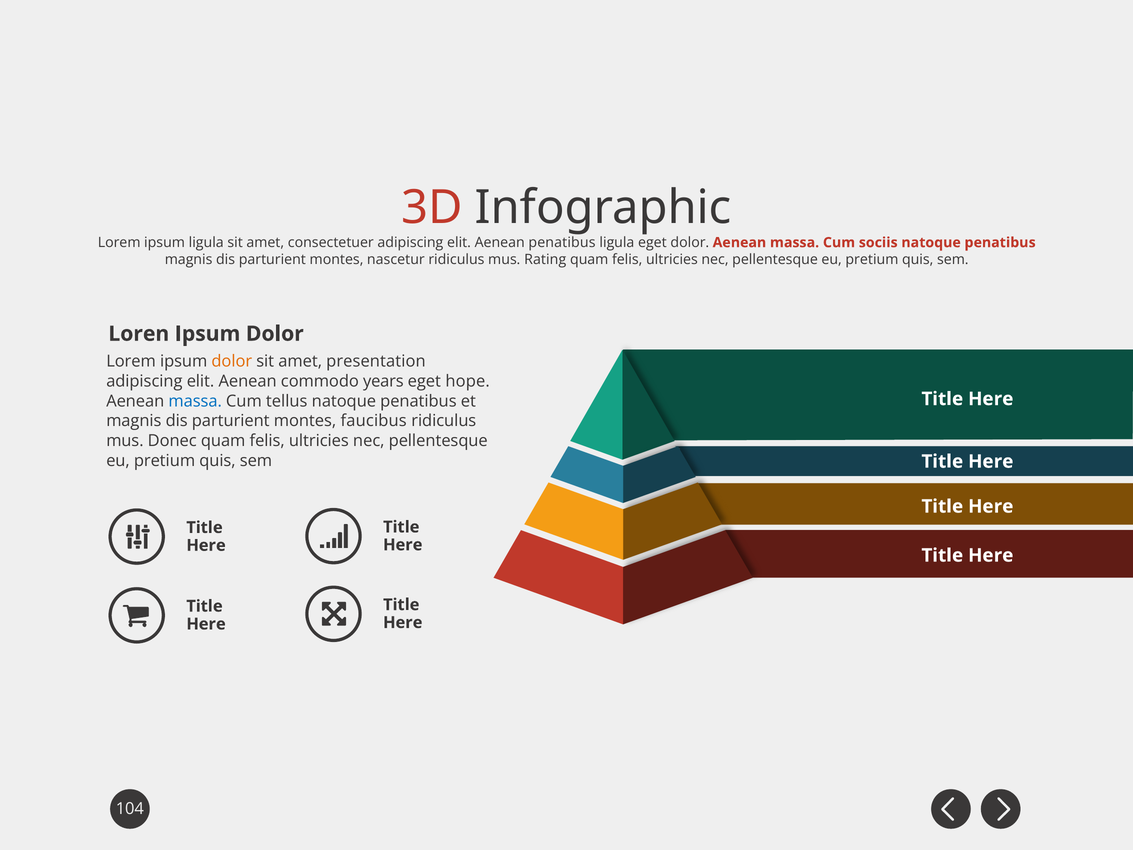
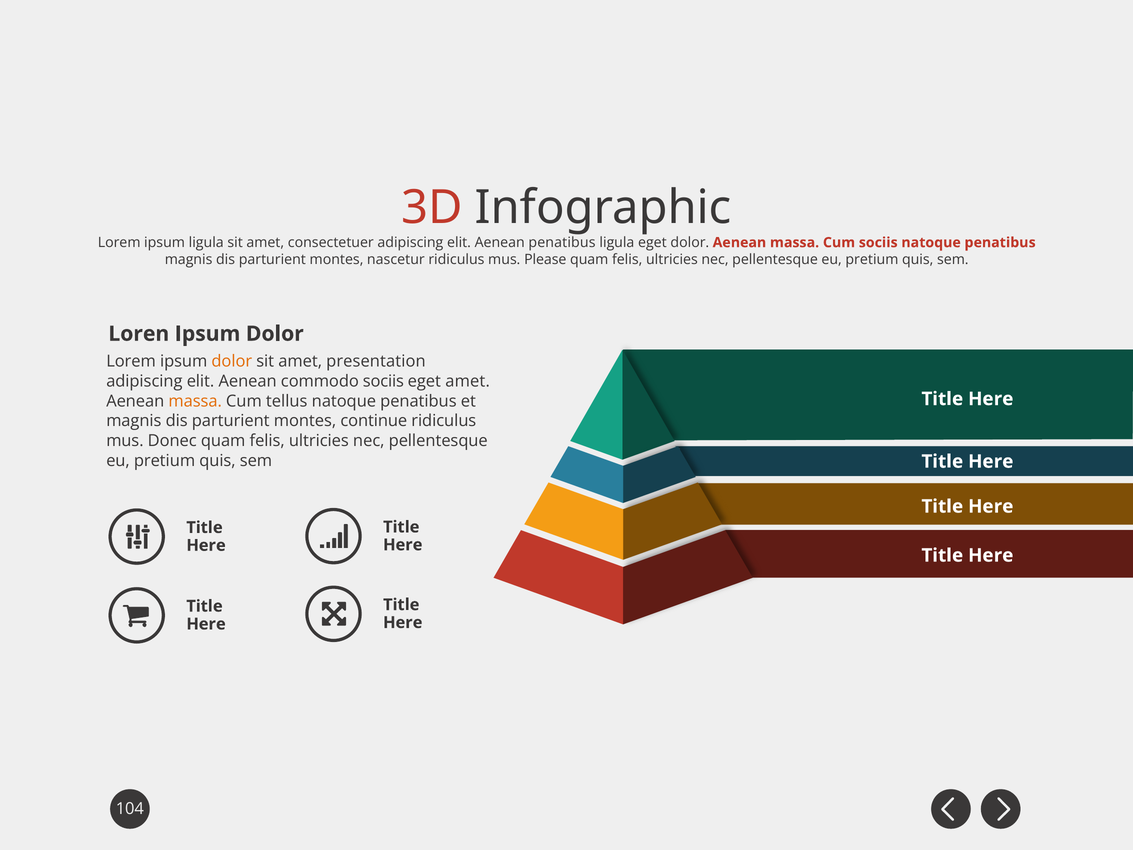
Rating: Rating -> Please
commodo years: years -> sociis
eget hope: hope -> amet
massa at (195, 401) colour: blue -> orange
faucibus: faucibus -> continue
